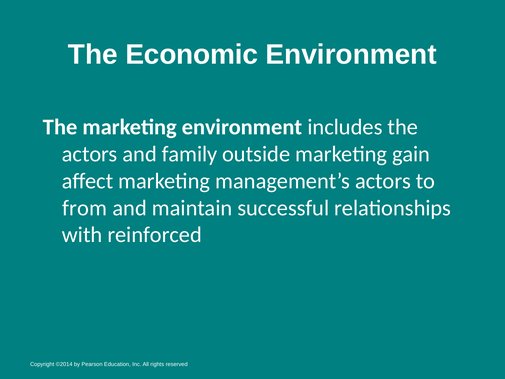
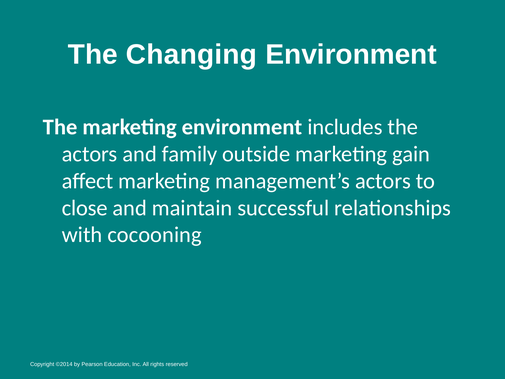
Economic: Economic -> Changing
from: from -> close
reinforced: reinforced -> cocooning
